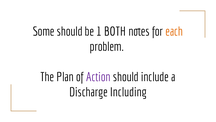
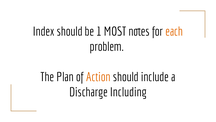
Some: Some -> Index
BOTH: BOTH -> MOST
Action colour: purple -> orange
